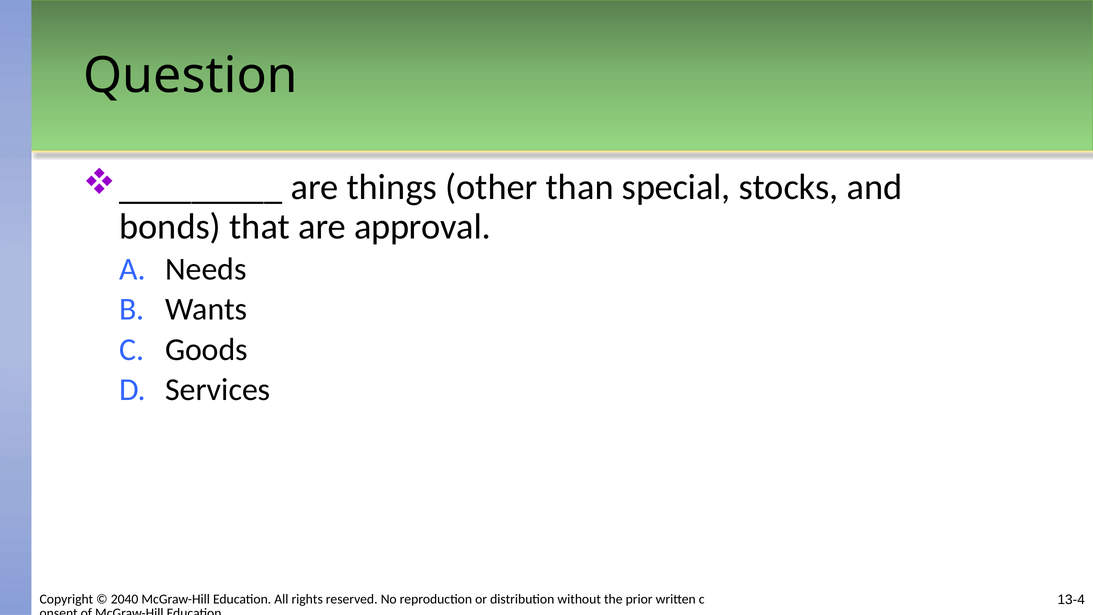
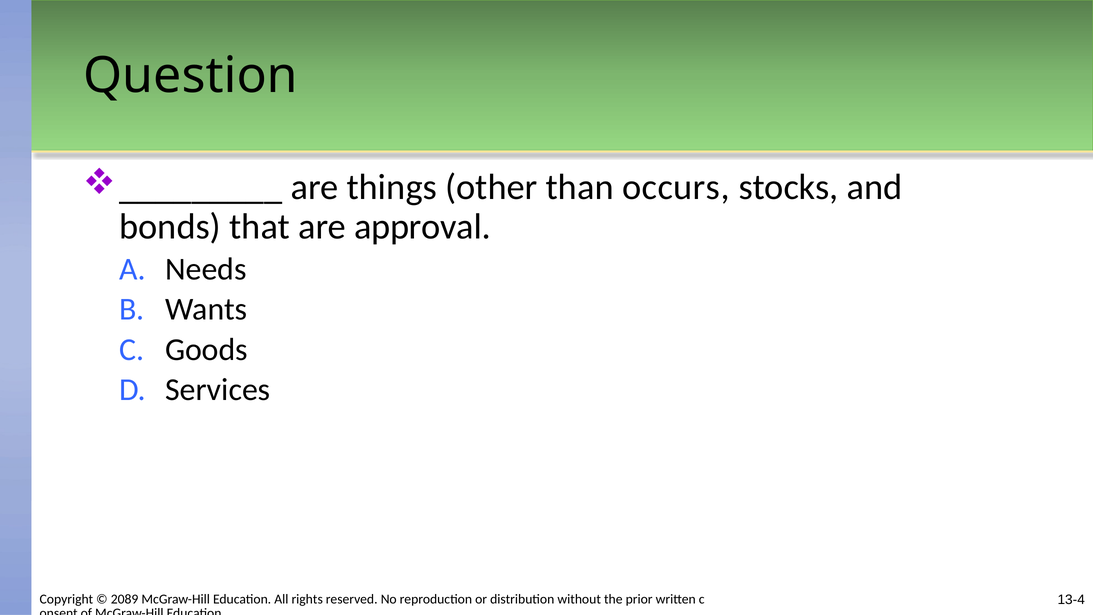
special: special -> occurs
2040: 2040 -> 2089
